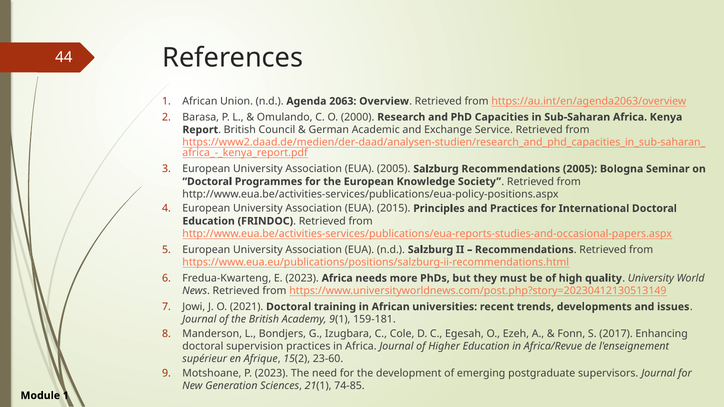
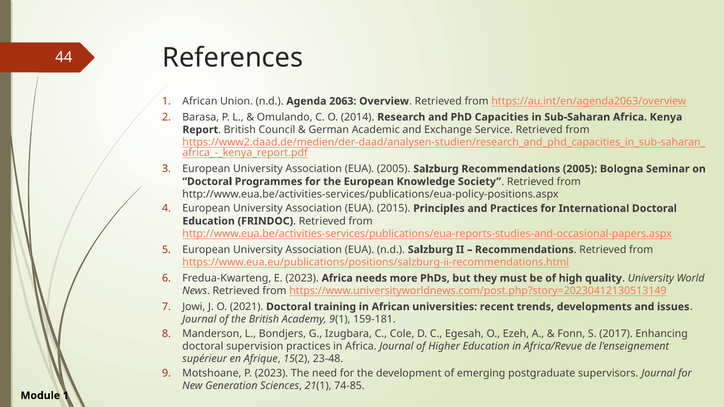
2000: 2000 -> 2014
23-60: 23-60 -> 23-48
